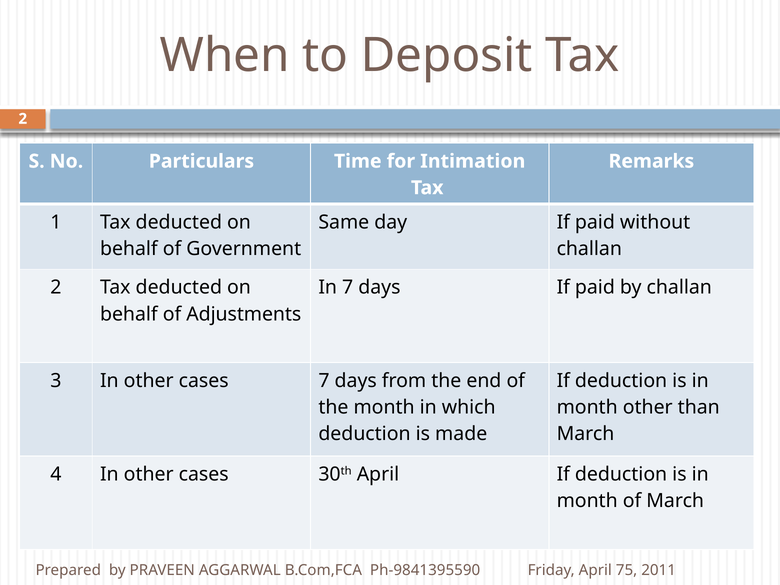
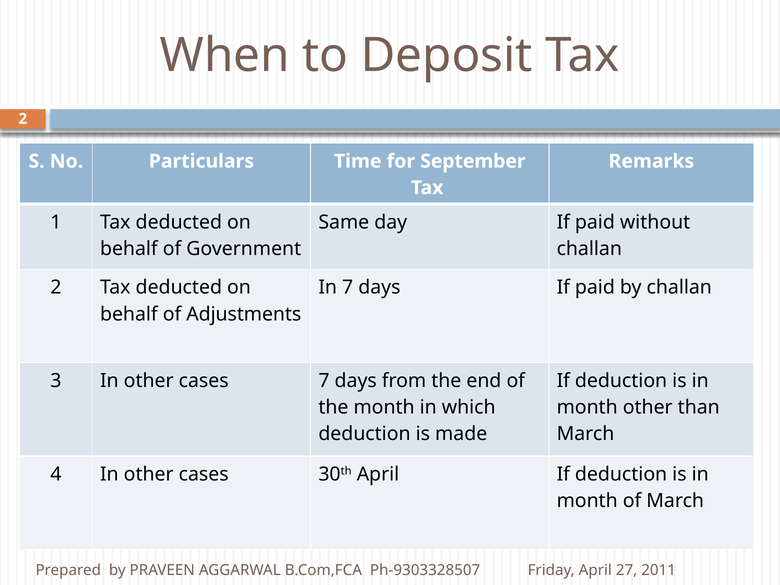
Intimation: Intimation -> September
Ph-9841395590: Ph-9841395590 -> Ph-9303328507
75: 75 -> 27
